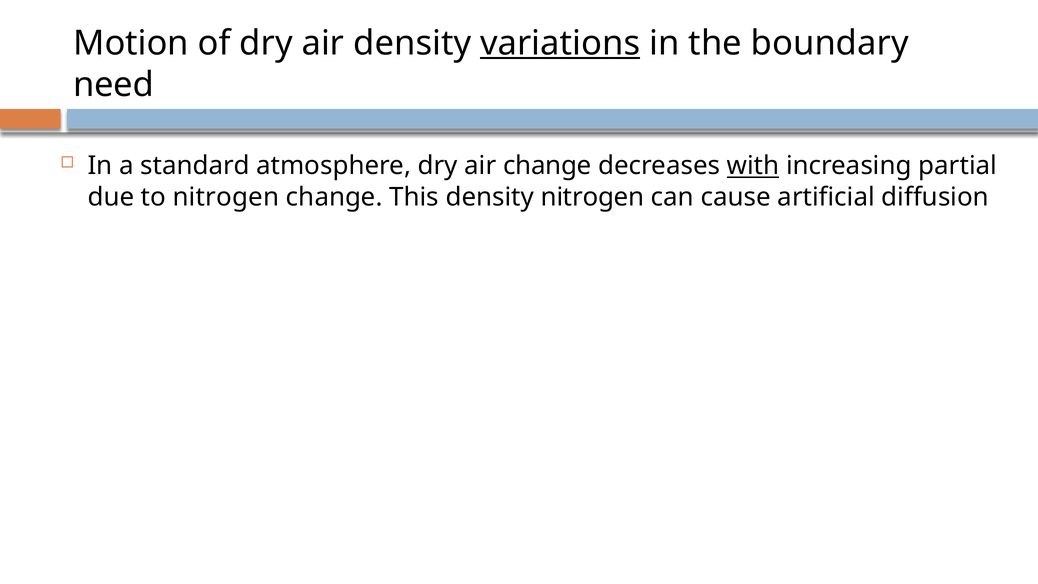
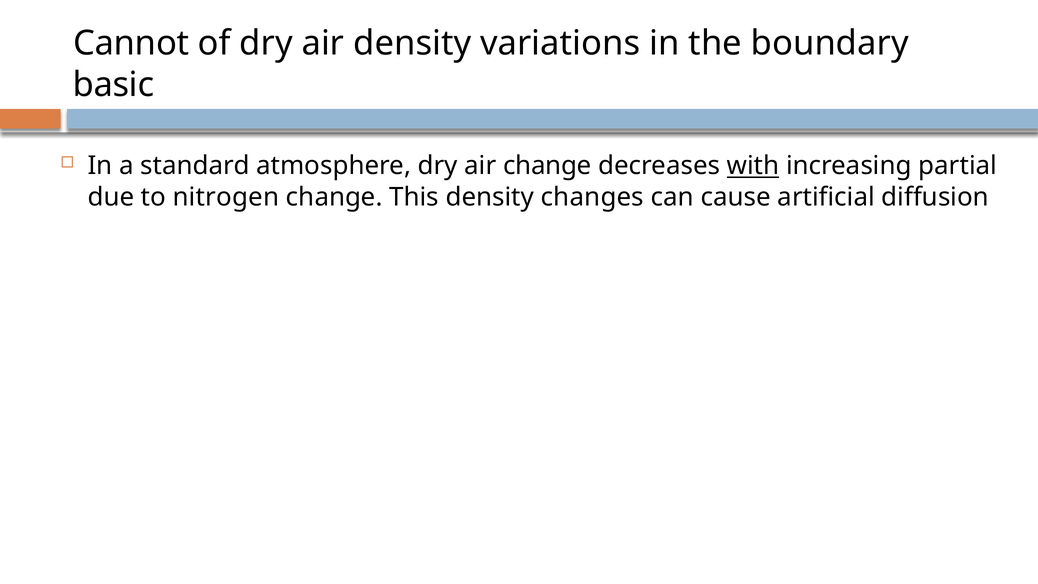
Motion: Motion -> Cannot
variations underline: present -> none
need: need -> basic
density nitrogen: nitrogen -> changes
